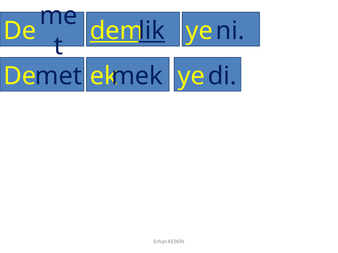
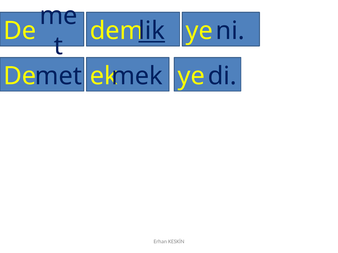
dem underline: present -> none
